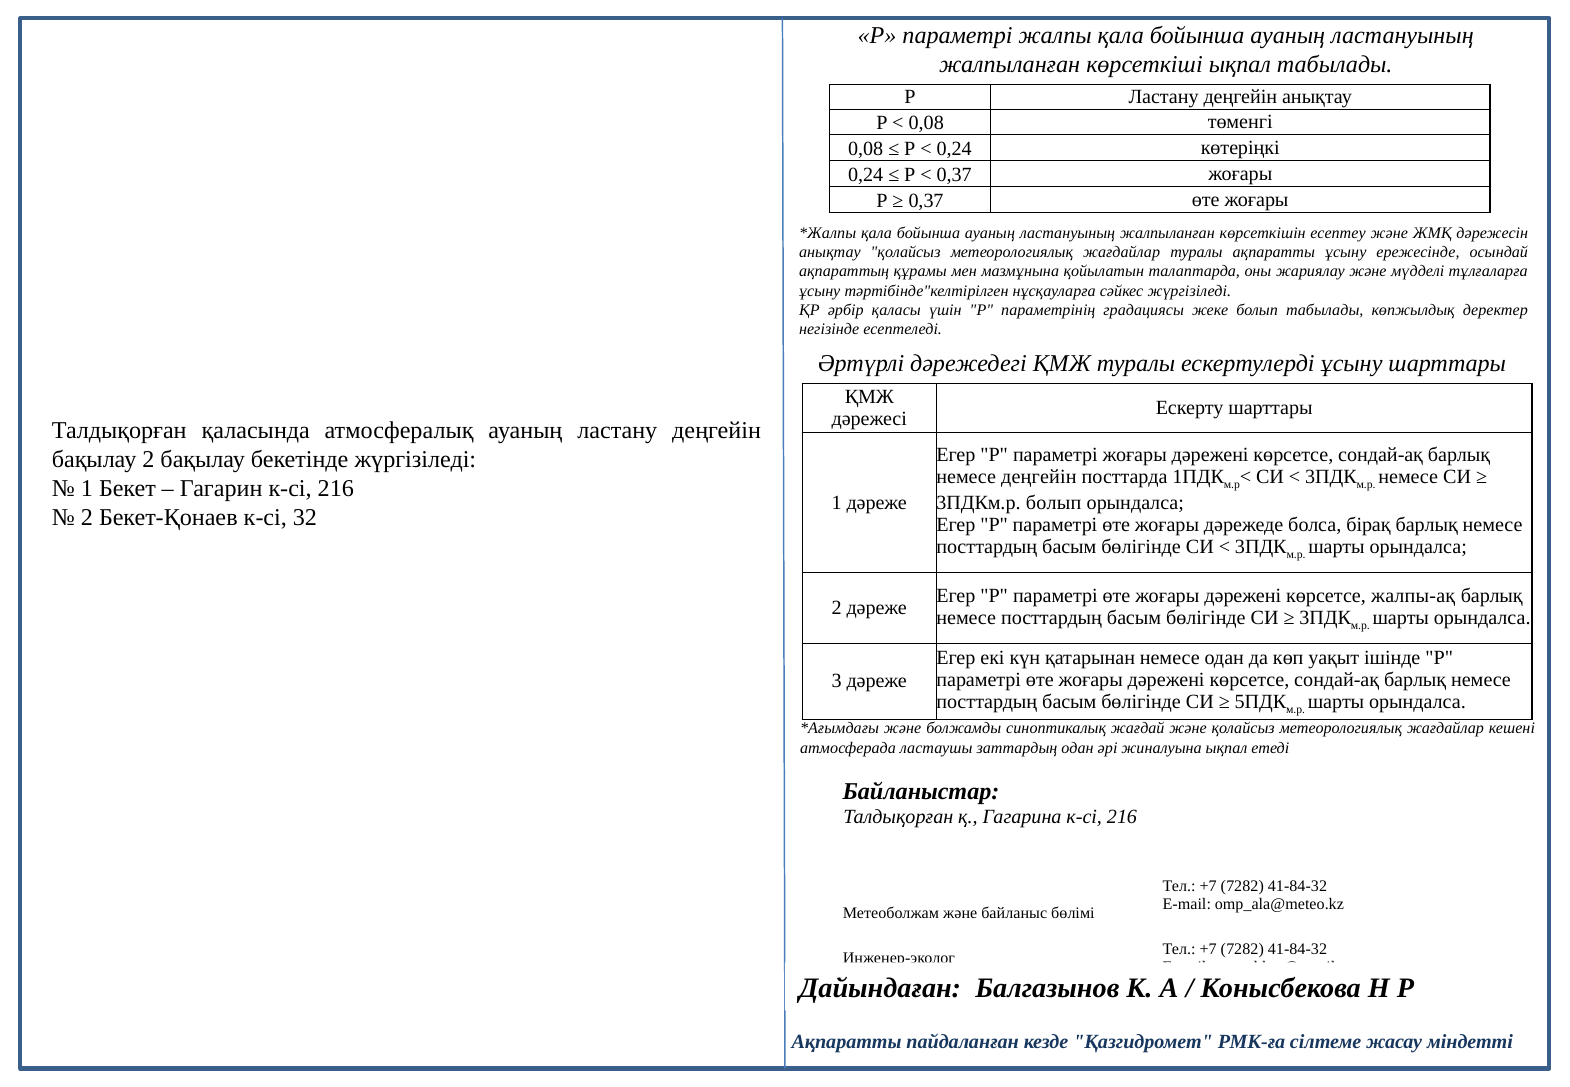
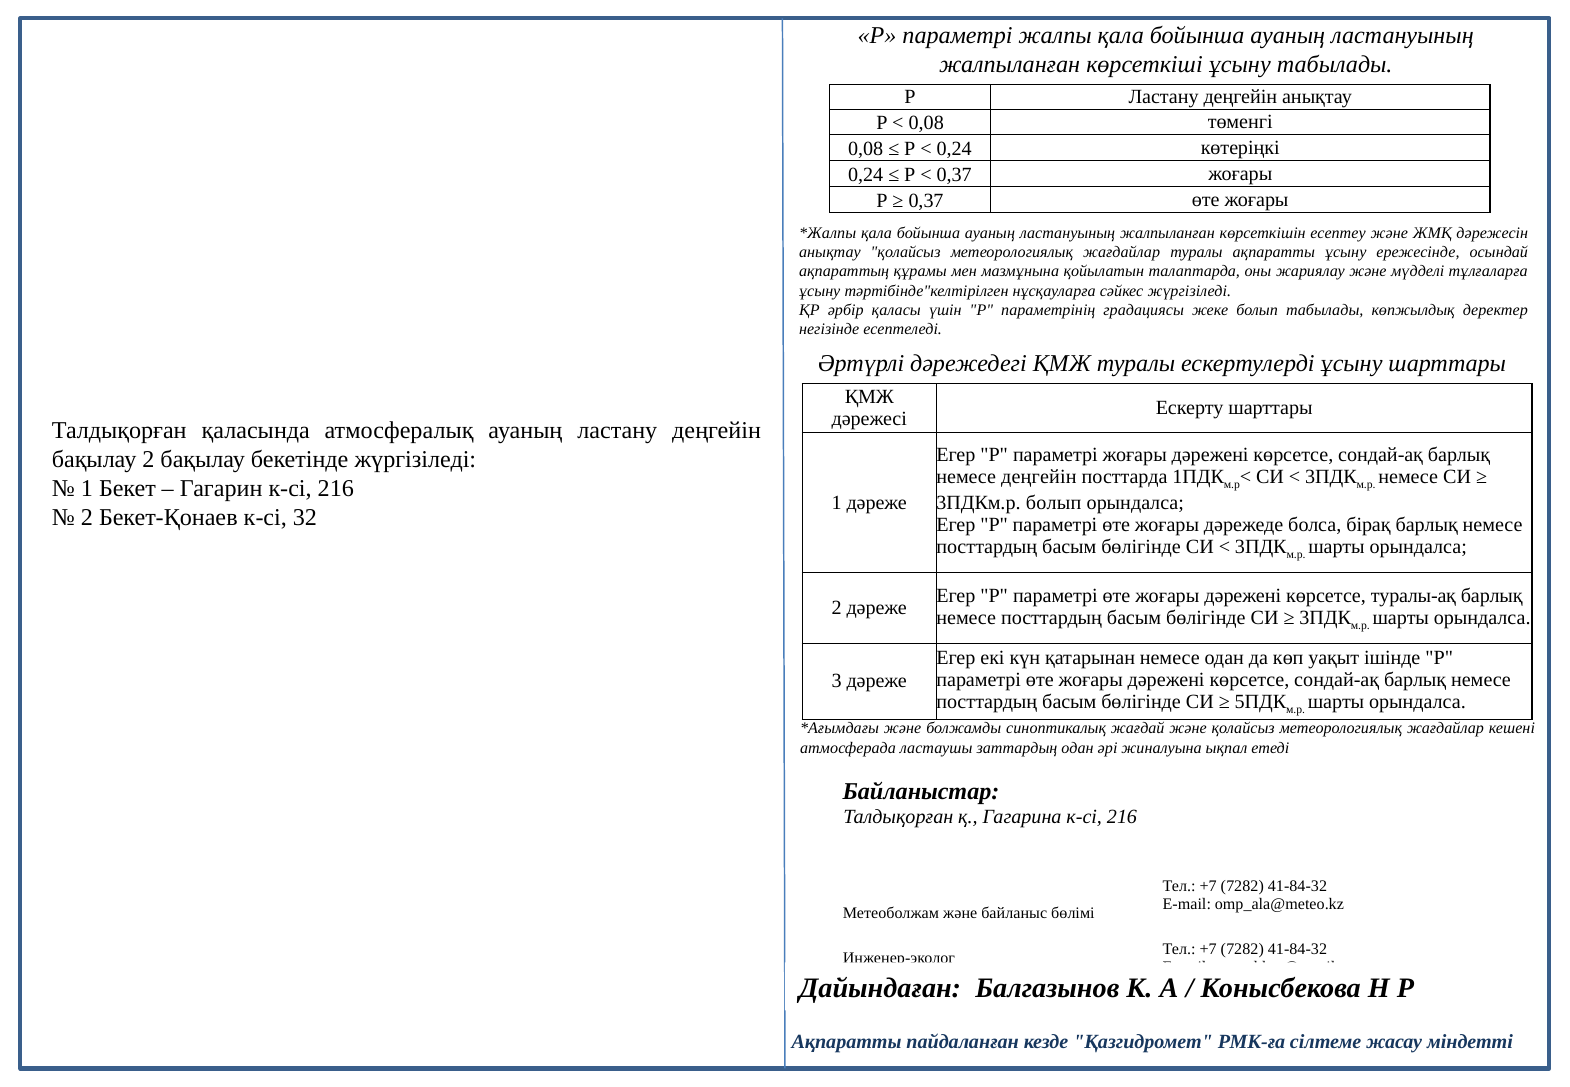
көрсеткіші ықпал: ықпал -> ұсыну
жалпы-ақ: жалпы-ақ -> туралы-ақ
